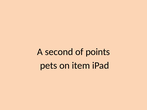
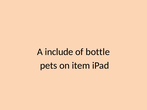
second: second -> include
points: points -> bottle
